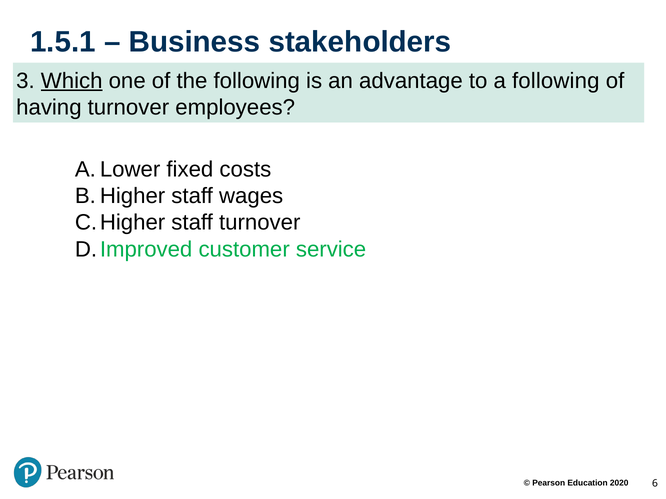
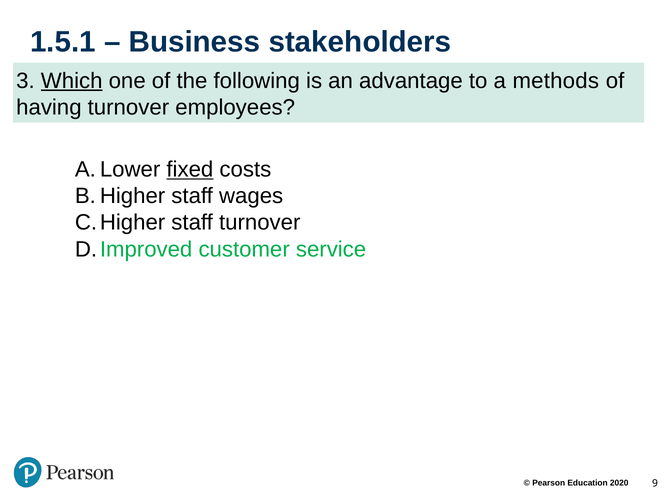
a following: following -> methods
fixed underline: none -> present
6: 6 -> 9
